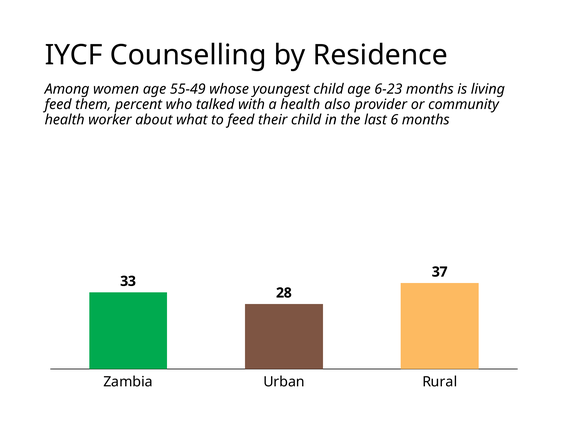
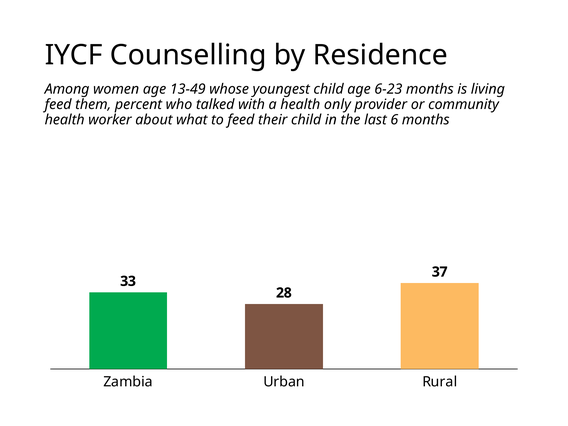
55-49: 55-49 -> 13-49
also: also -> only
